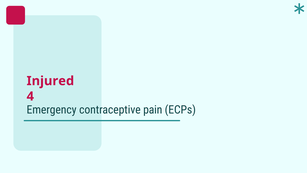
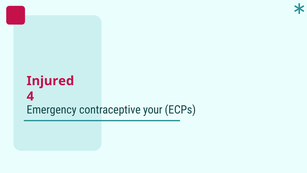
pain: pain -> your
